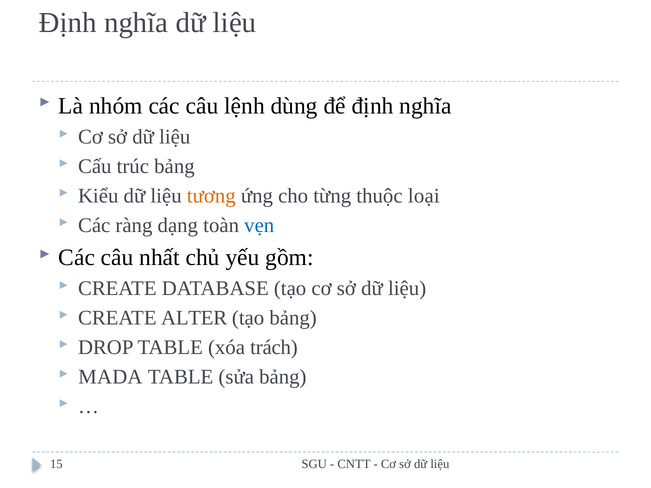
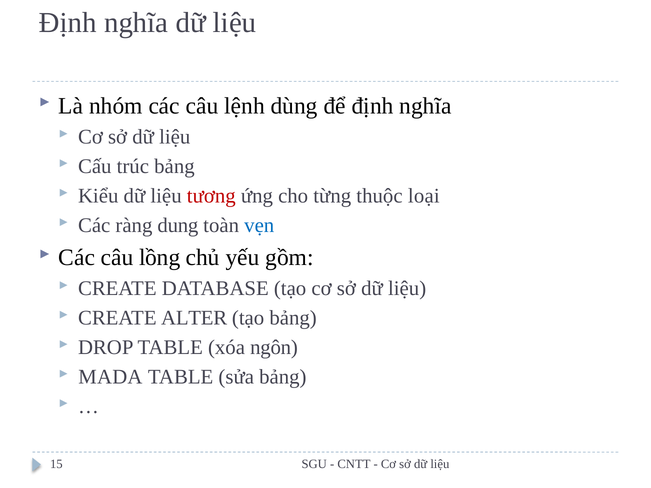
tương colour: orange -> red
dạng: dạng -> dung
nhất: nhất -> lồng
trách: trách -> ngôn
